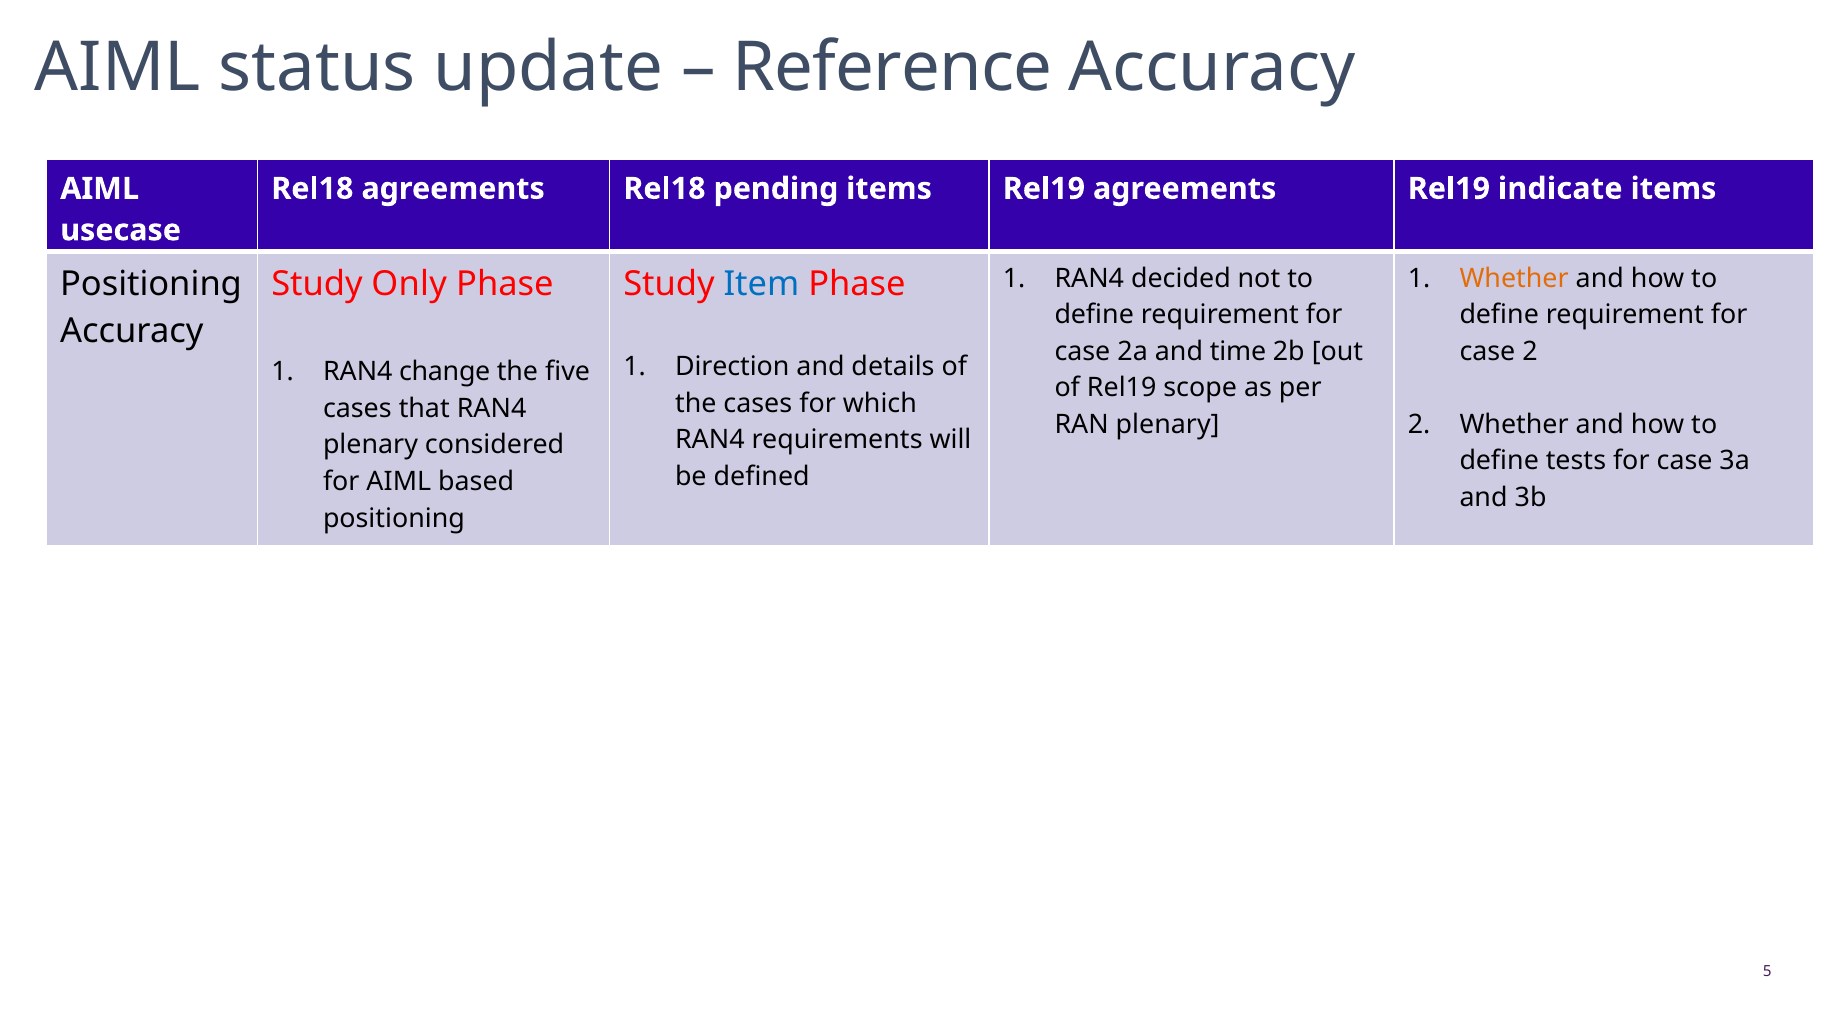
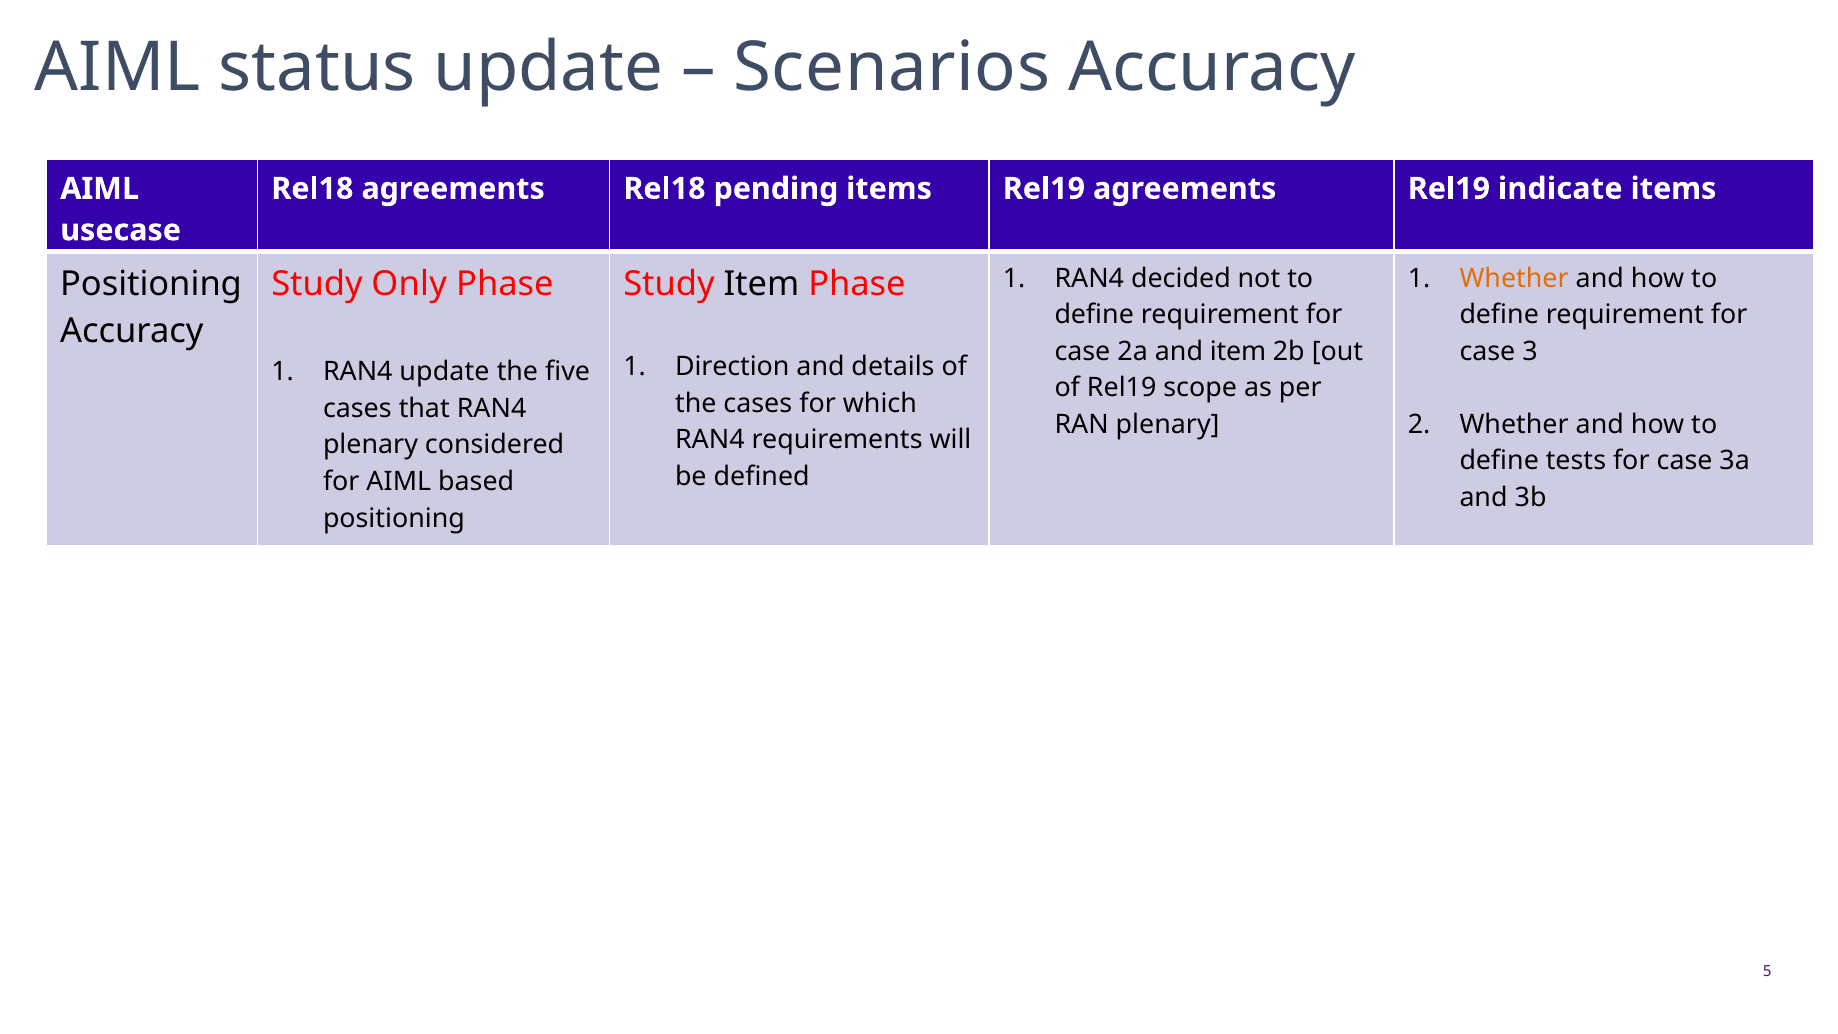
Reference: Reference -> Scenarios
Item at (761, 284) colour: blue -> black
and time: time -> item
case 2: 2 -> 3
RAN4 change: change -> update
